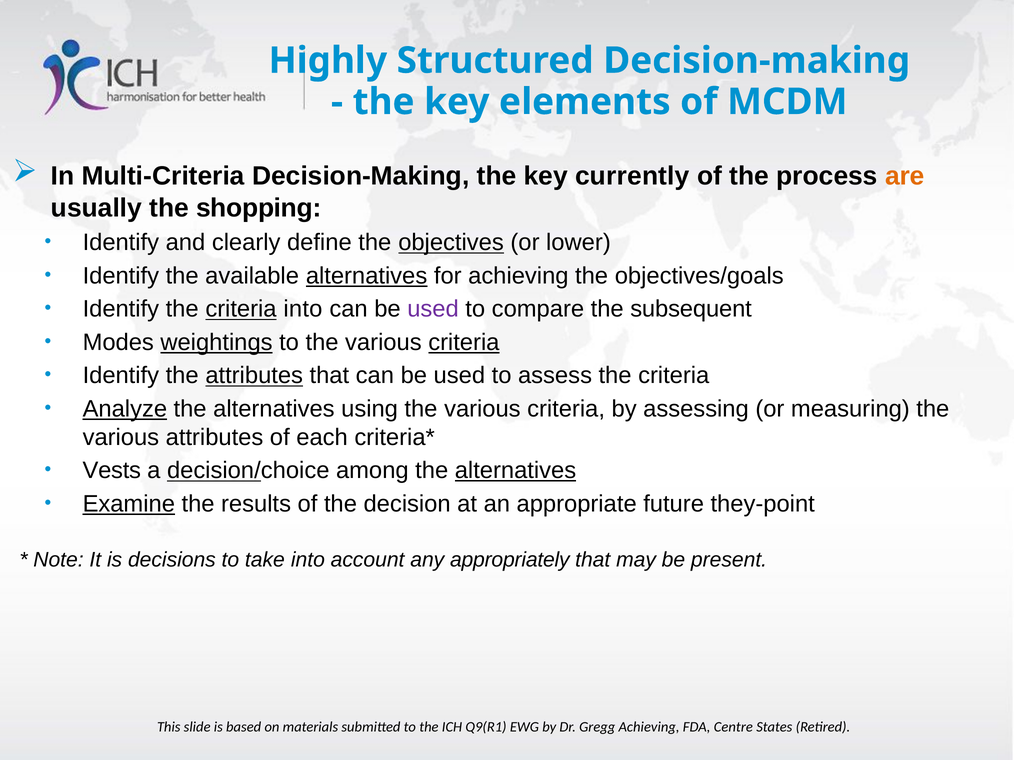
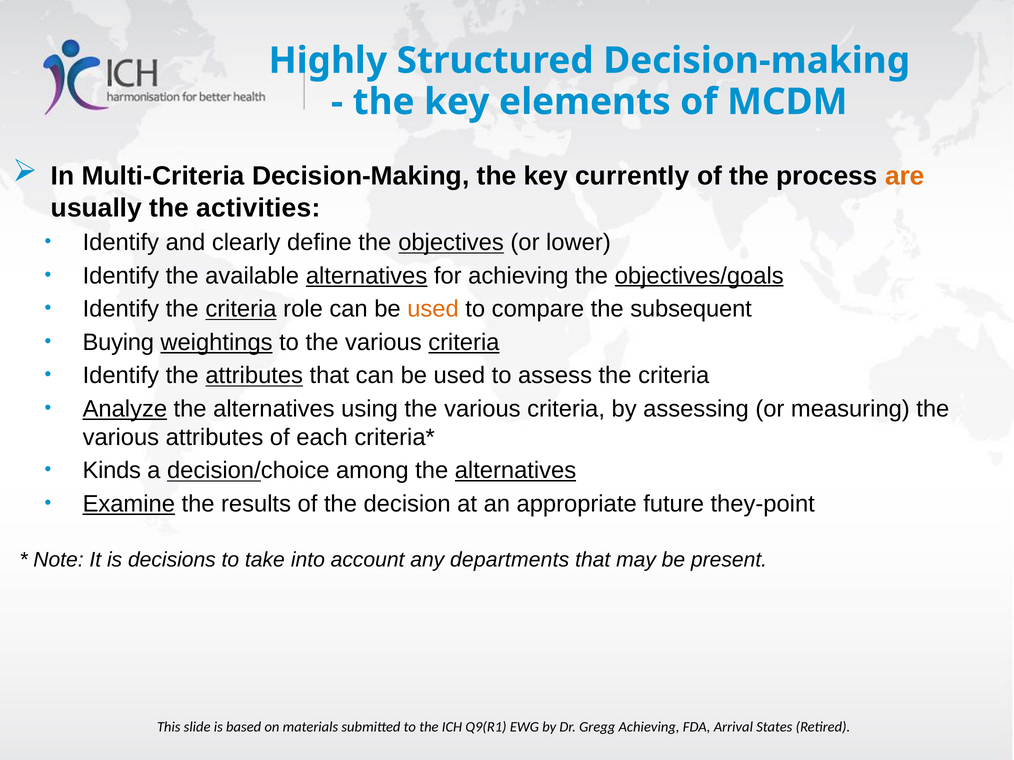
shopping: shopping -> activities
objectives/goals underline: none -> present
criteria into: into -> role
used at (433, 309) colour: purple -> orange
Modes: Modes -> Buying
Vests: Vests -> Kinds
appropriately: appropriately -> departments
Centre: Centre -> Arrival
